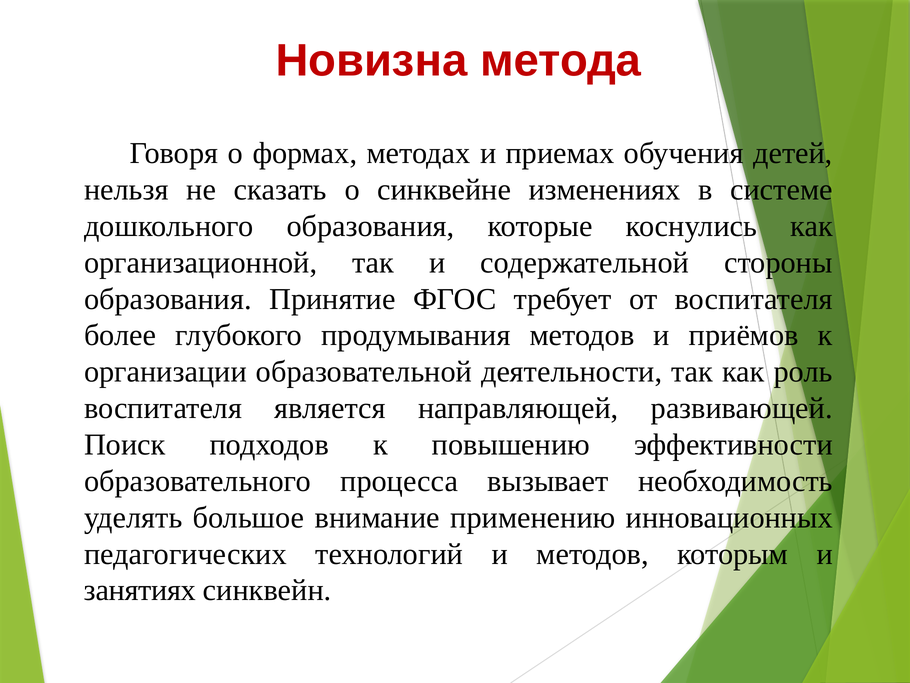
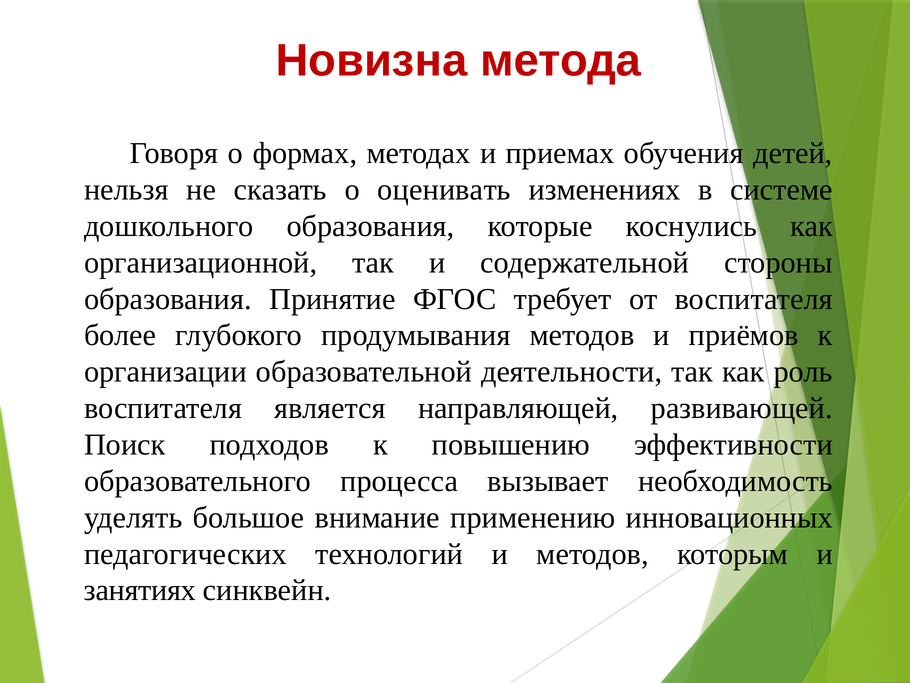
синквейне: синквейне -> оценивать
